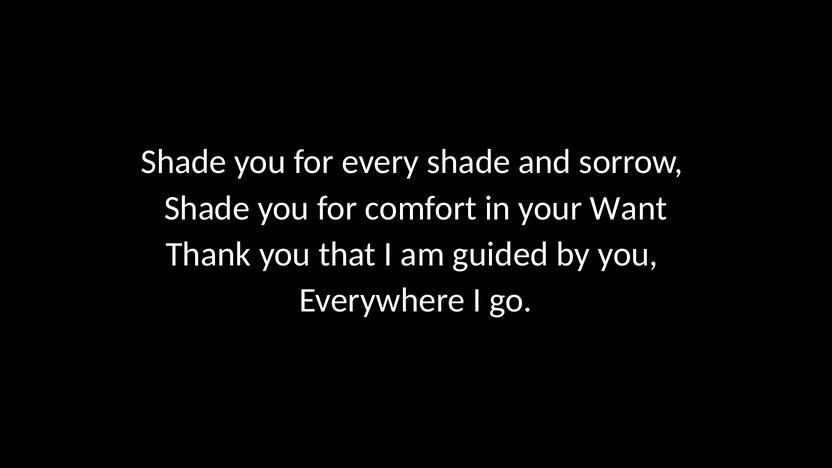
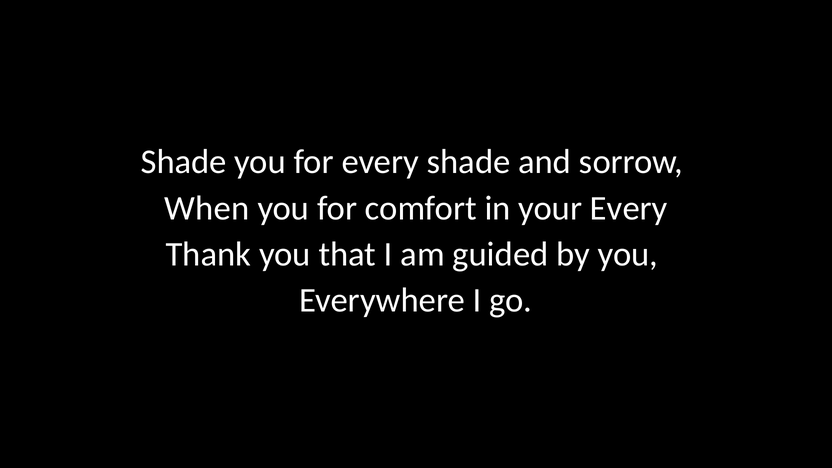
Shade at (207, 208): Shade -> When
your Want: Want -> Every
